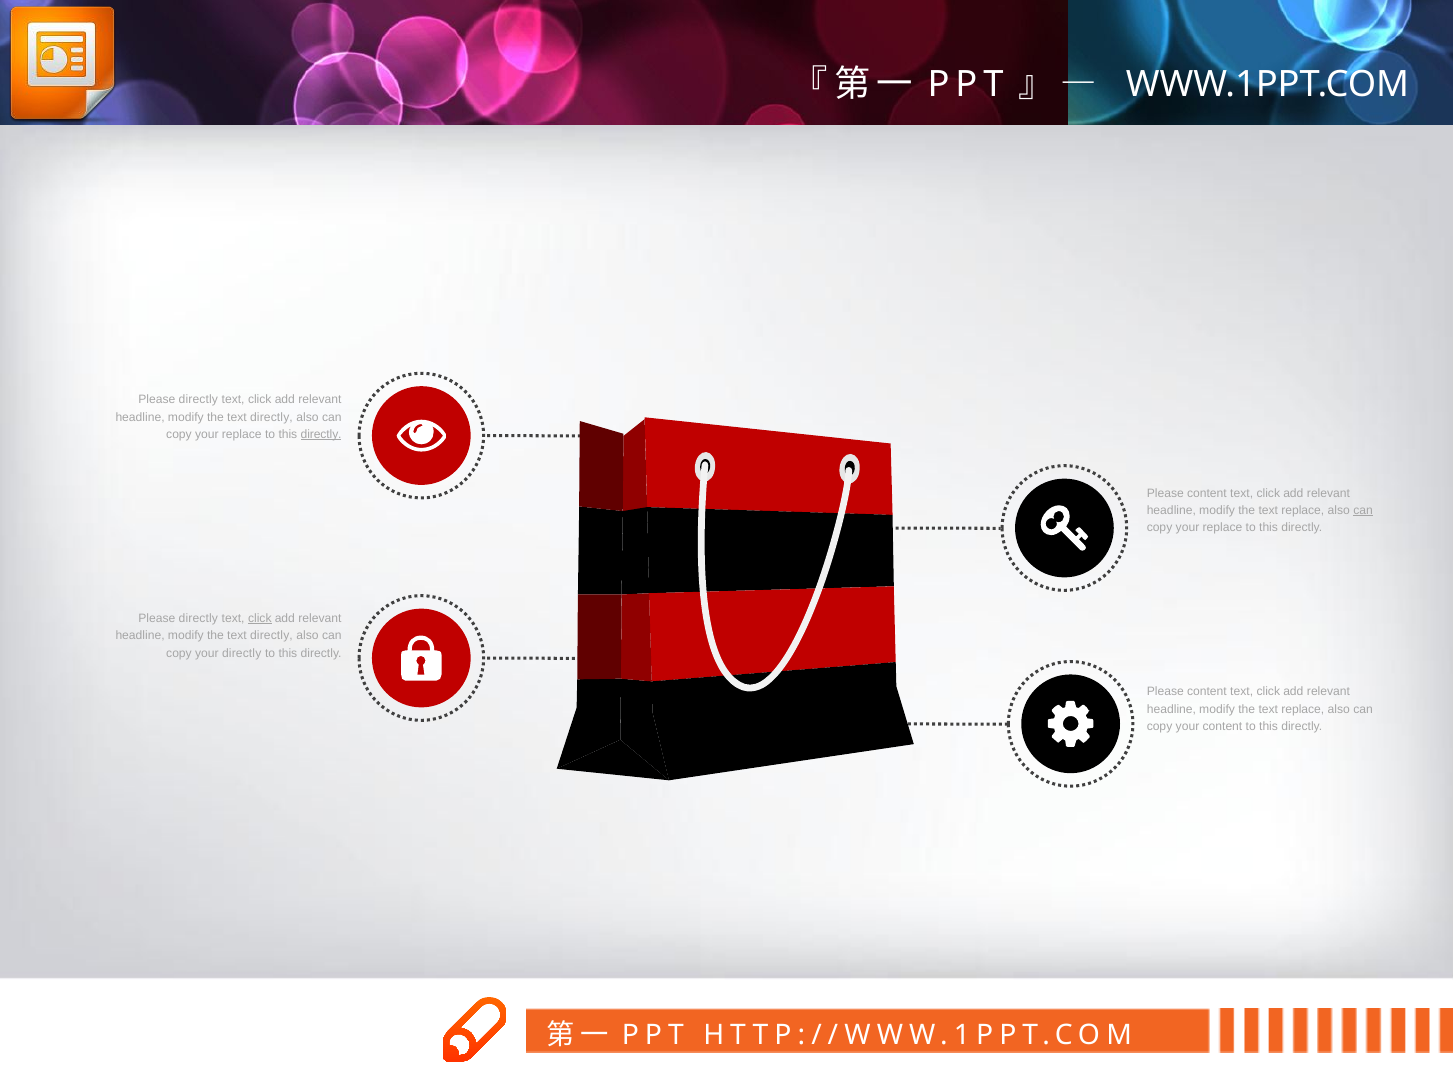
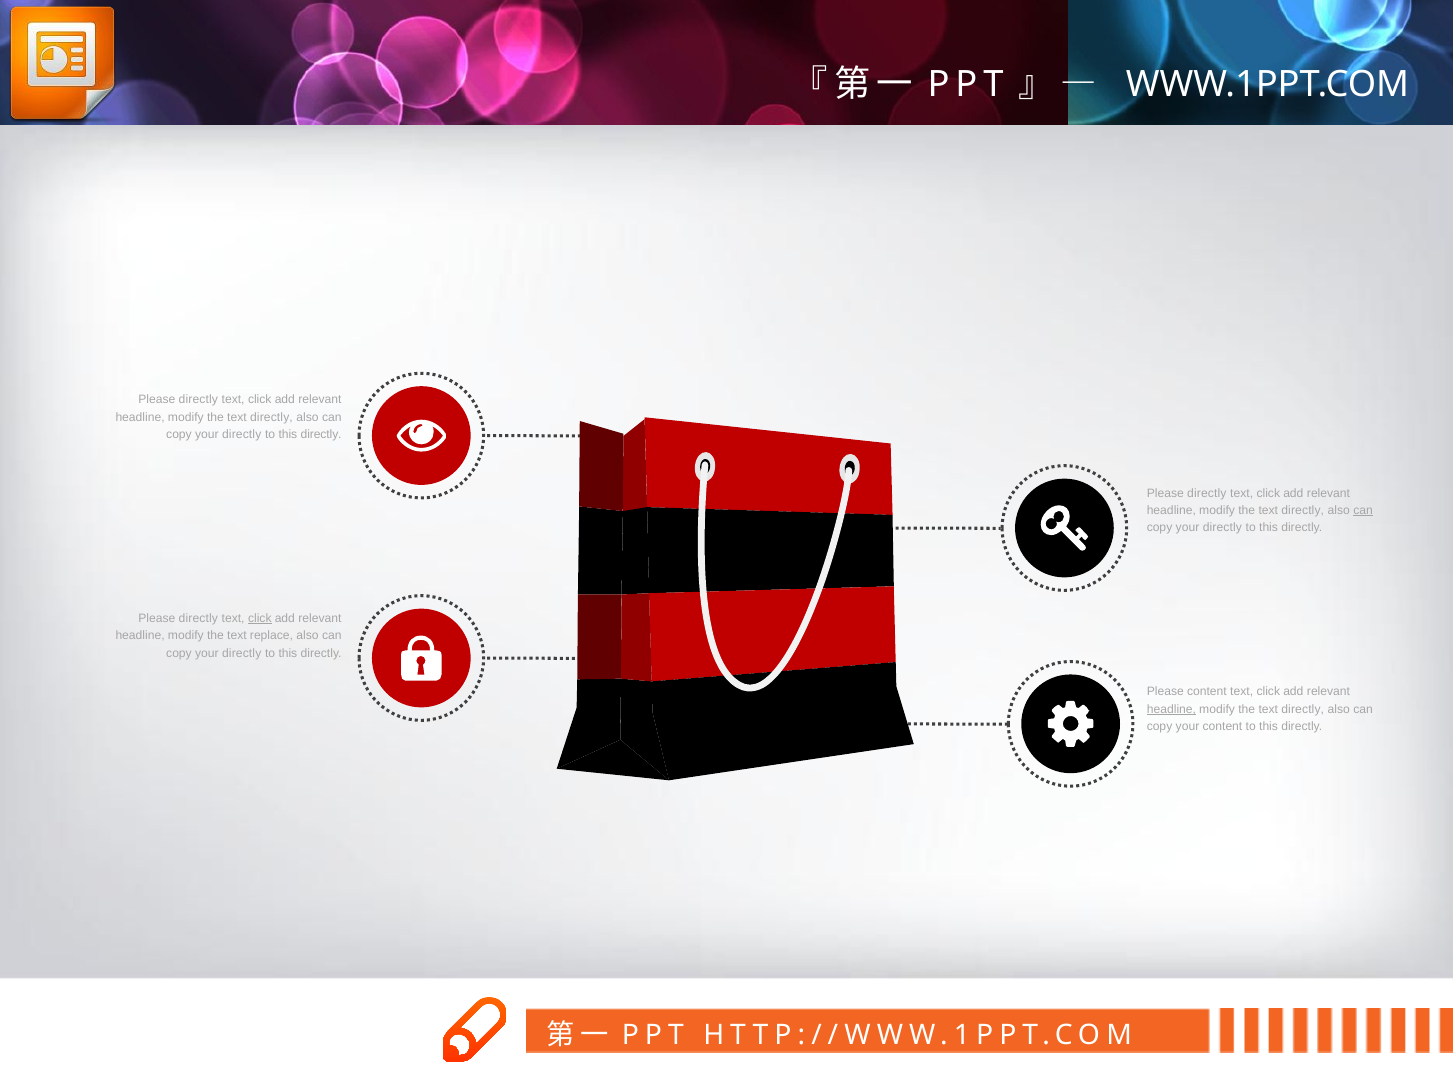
replace at (242, 434): replace -> directly
directly at (321, 434) underline: present -> none
content at (1207, 493): content -> directly
replace at (1303, 510): replace -> directly
replace at (1222, 528): replace -> directly
directly at (271, 636): directly -> replace
headline at (1171, 709) underline: none -> present
replace at (1303, 709): replace -> directly
